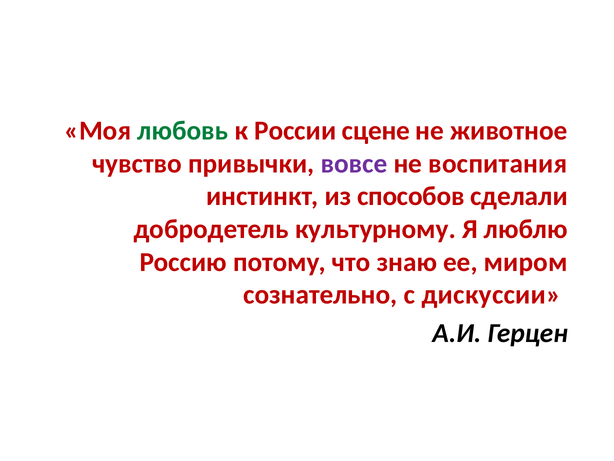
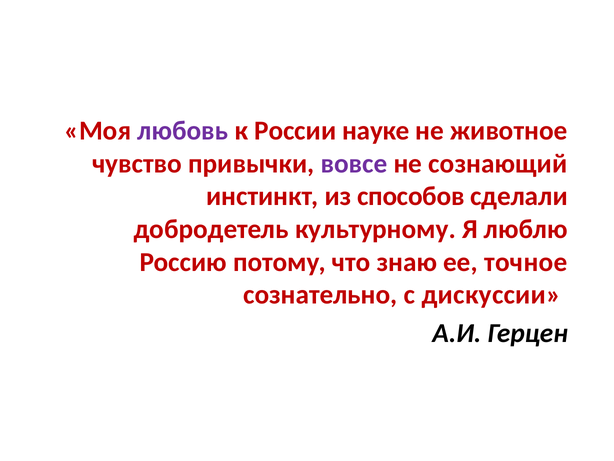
любовь colour: green -> purple
сцене: сцене -> науке
воспитания: воспитания -> сознающий
миром: миром -> точное
